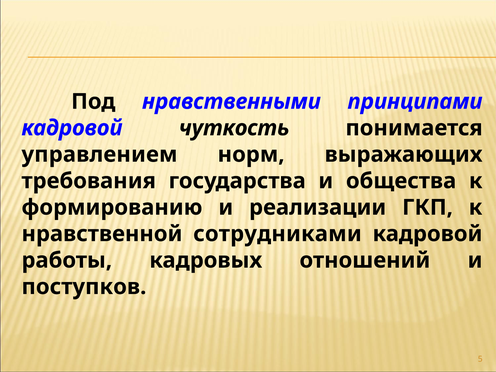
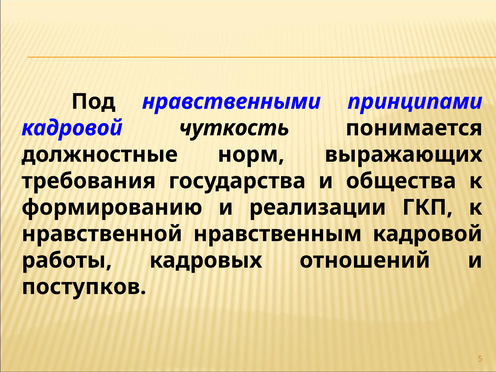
управлением: управлением -> должностные
сотрудниками: сотрудниками -> нравственным
